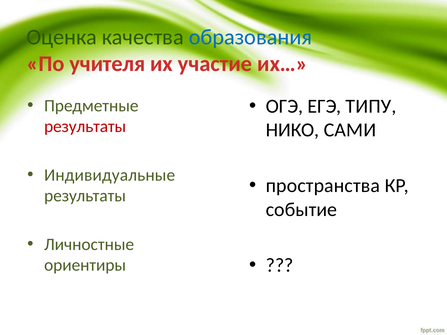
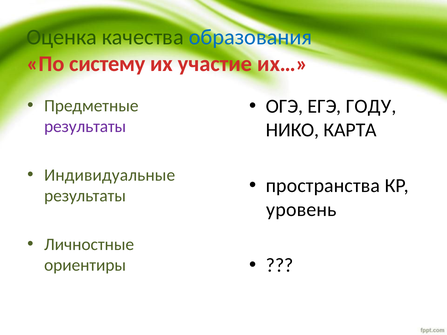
учителя: учителя -> систему
ТИПУ: ТИПУ -> ГОДУ
результаты at (85, 127) colour: red -> purple
САМИ: САМИ -> КАРТА
событие: событие -> уровень
